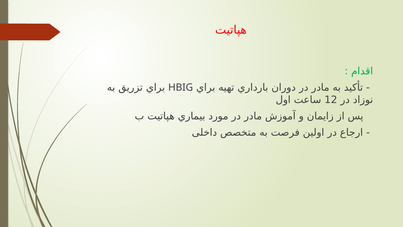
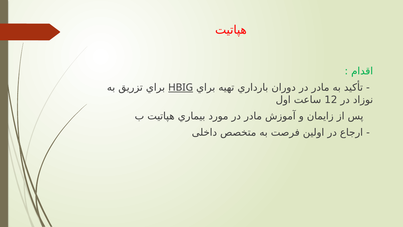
HBIG underline: none -> present
